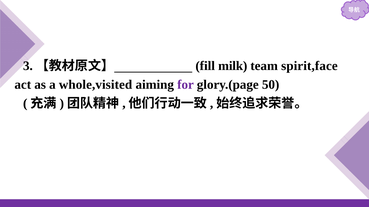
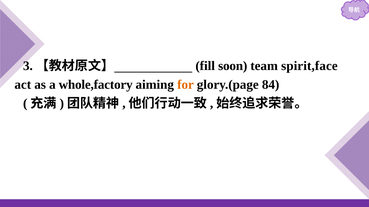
milk: milk -> soon
whole,visited: whole,visited -> whole,factory
for colour: purple -> orange
50: 50 -> 84
